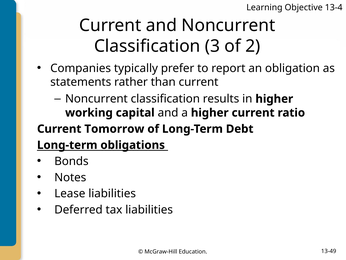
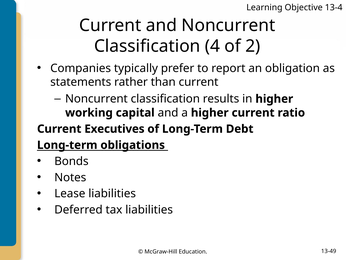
3: 3 -> 4
Tomorrow: Tomorrow -> Executives
